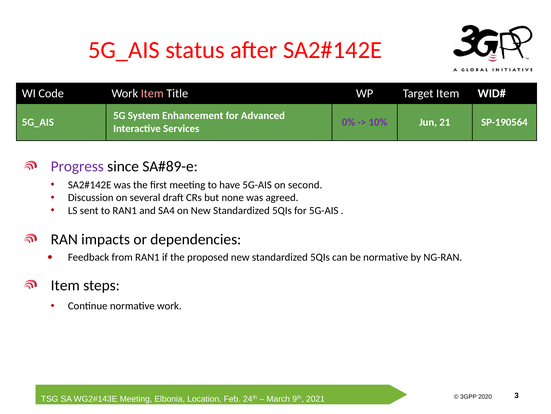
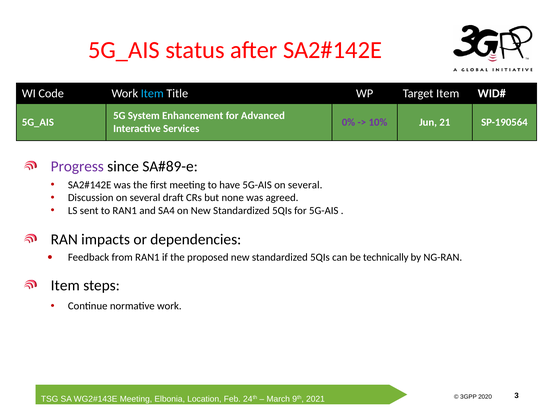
Item at (152, 93) colour: pink -> light blue
5G-AIS on second: second -> several
be normative: normative -> technically
